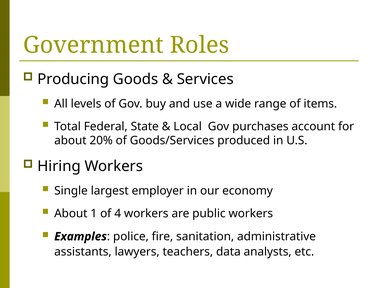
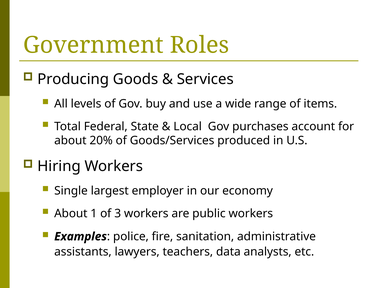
4: 4 -> 3
